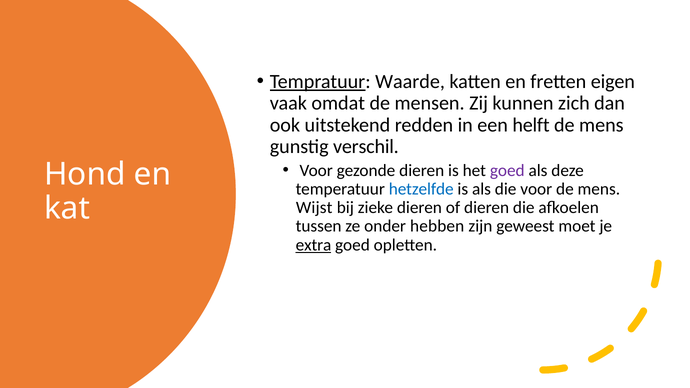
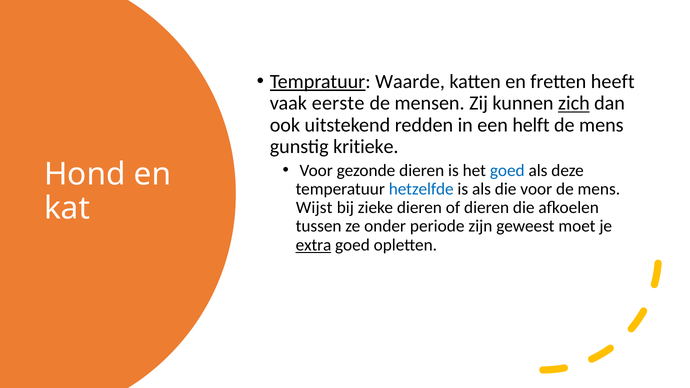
eigen: eigen -> heeft
omdat: omdat -> eerste
zich underline: none -> present
verschil: verschil -> kritieke
goed at (507, 170) colour: purple -> blue
hebben: hebben -> periode
